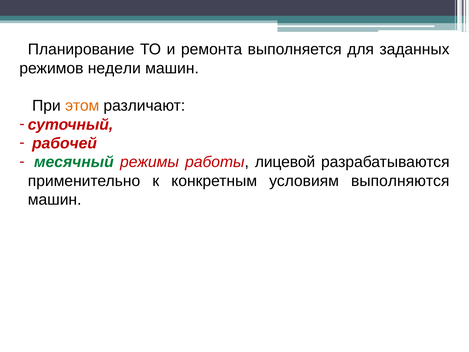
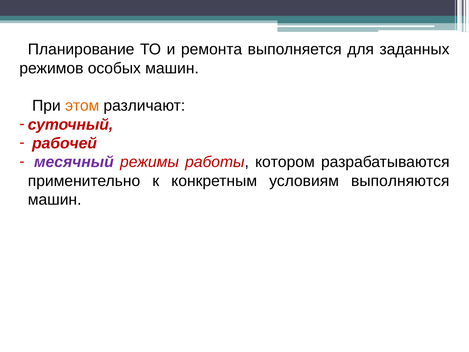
недели: недели -> особых
месячный colour: green -> purple
лицевой: лицевой -> котором
